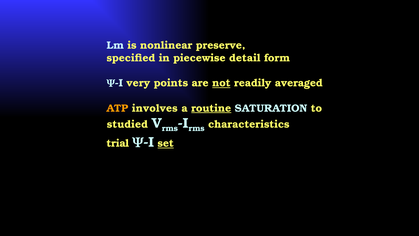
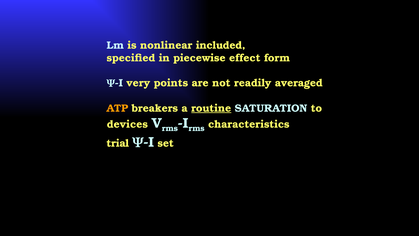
preserve: preserve -> included
detail: detail -> effect
not underline: present -> none
involves: involves -> breakers
studied: studied -> devices
set underline: present -> none
